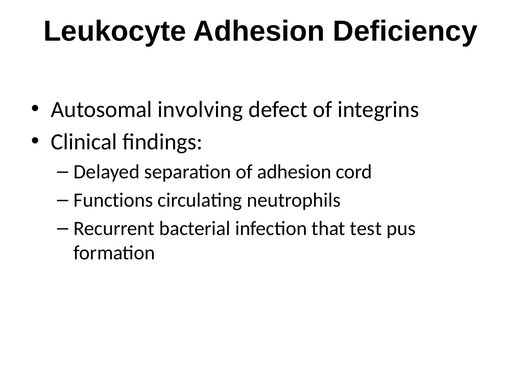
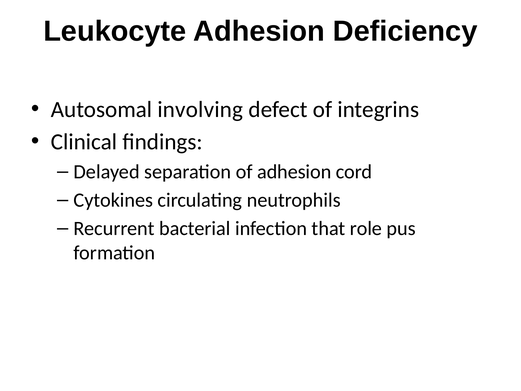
Functions: Functions -> Cytokines
test: test -> role
